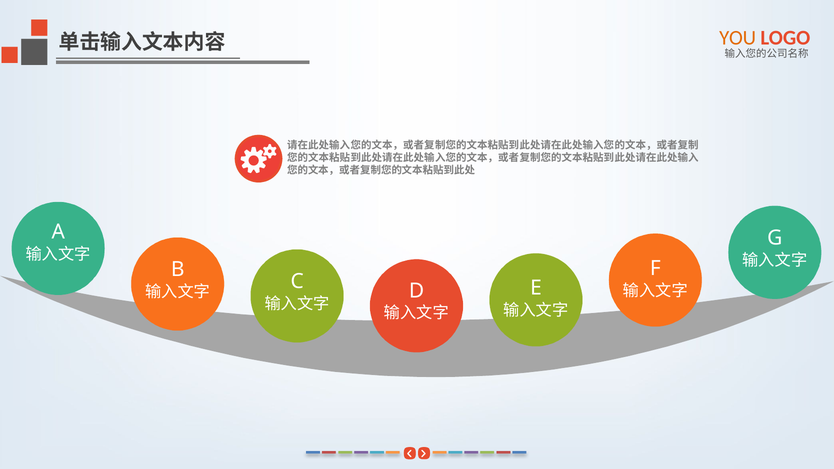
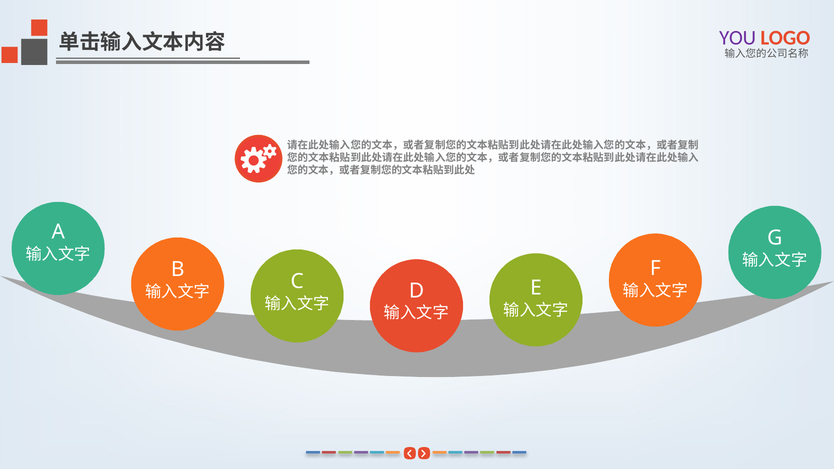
YOU colour: orange -> purple
